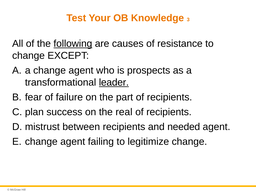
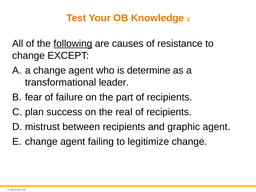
prospects: prospects -> determine
leader underline: present -> none
needed: needed -> graphic
